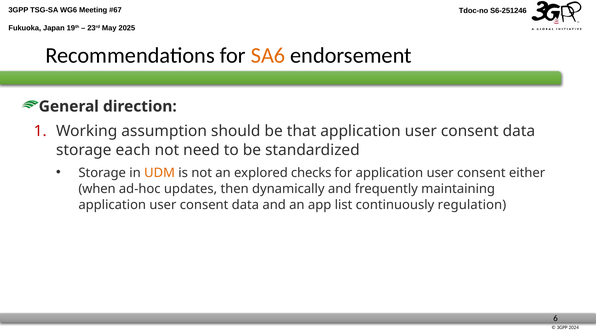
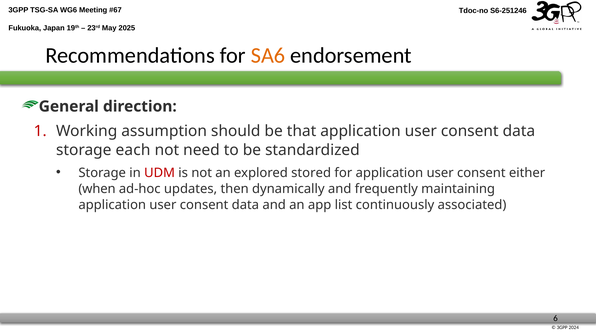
UDM colour: orange -> red
checks: checks -> stored
regulation: regulation -> associated
